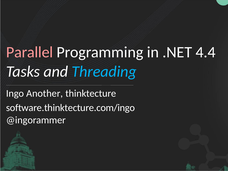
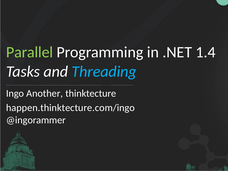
Parallel colour: pink -> light green
4.4: 4.4 -> 1.4
software.thinktecture.com/ingo: software.thinktecture.com/ingo -> happen.thinktecture.com/ingo
